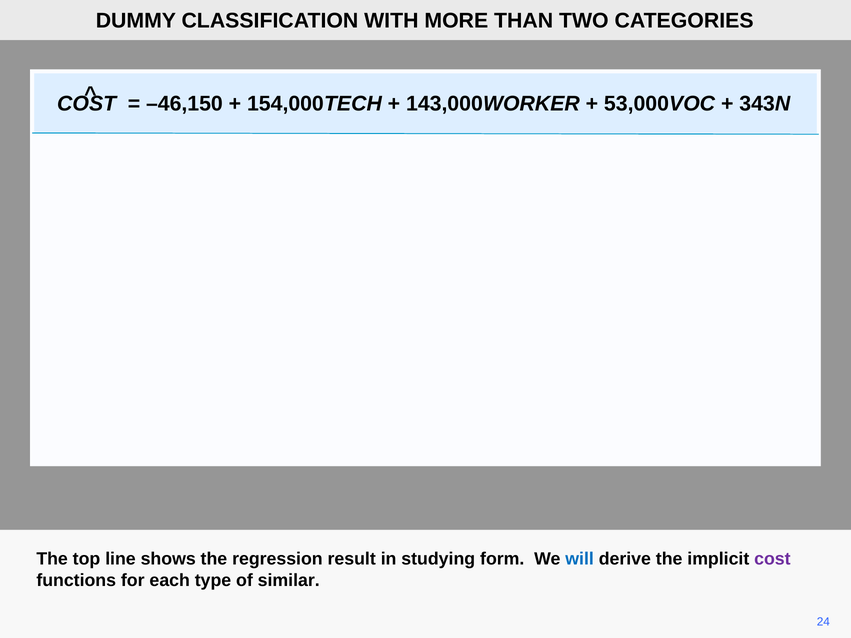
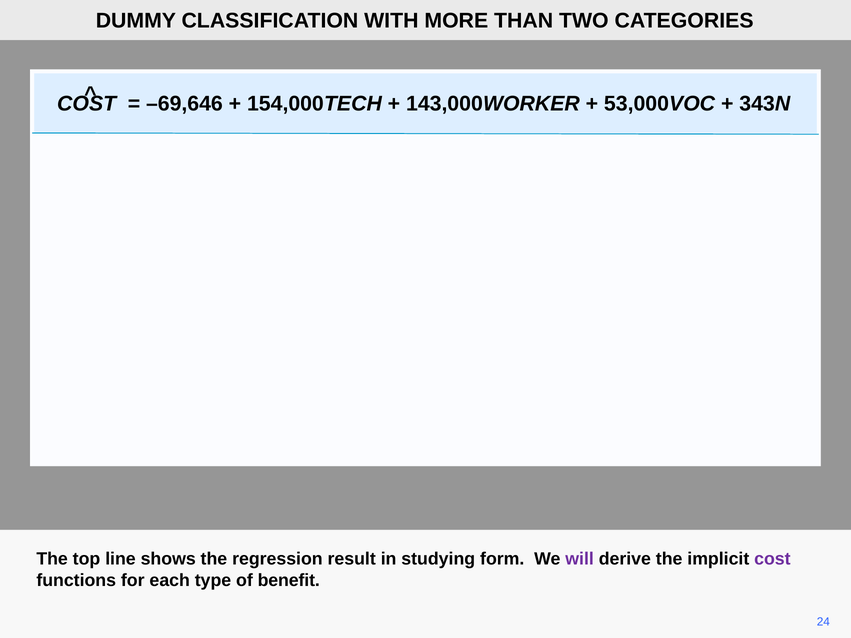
–46,150: –46,150 -> –69,646
will colour: blue -> purple
similar: similar -> benefit
